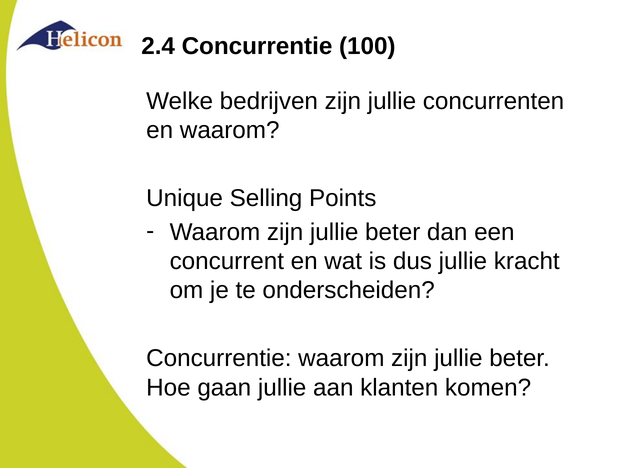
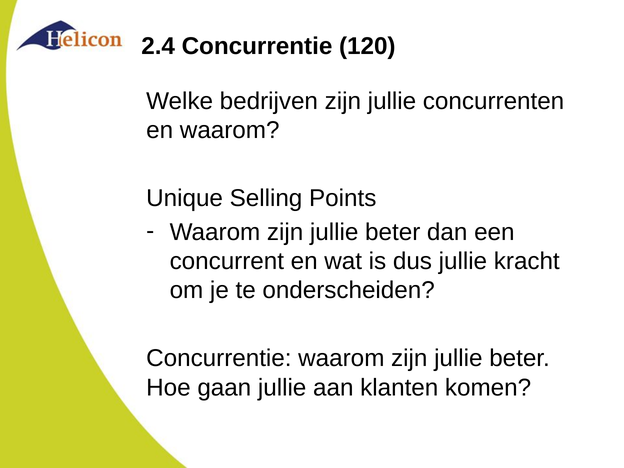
100: 100 -> 120
